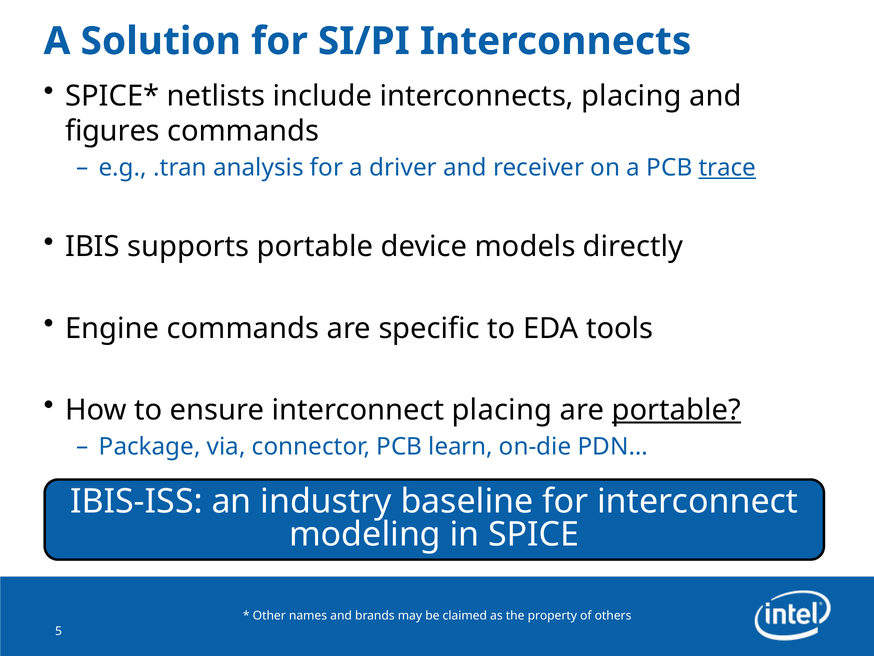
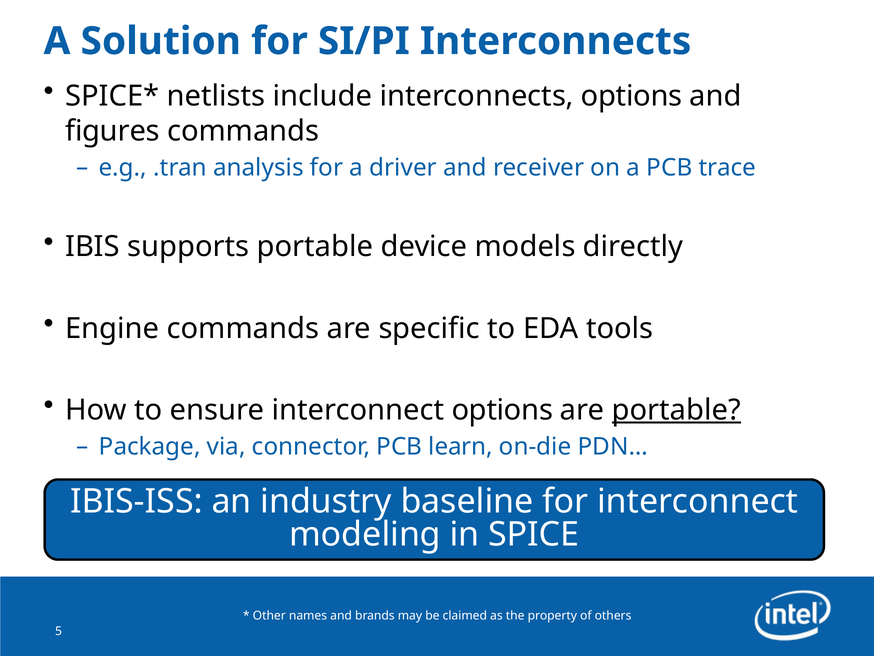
interconnects placing: placing -> options
trace underline: present -> none
interconnect placing: placing -> options
